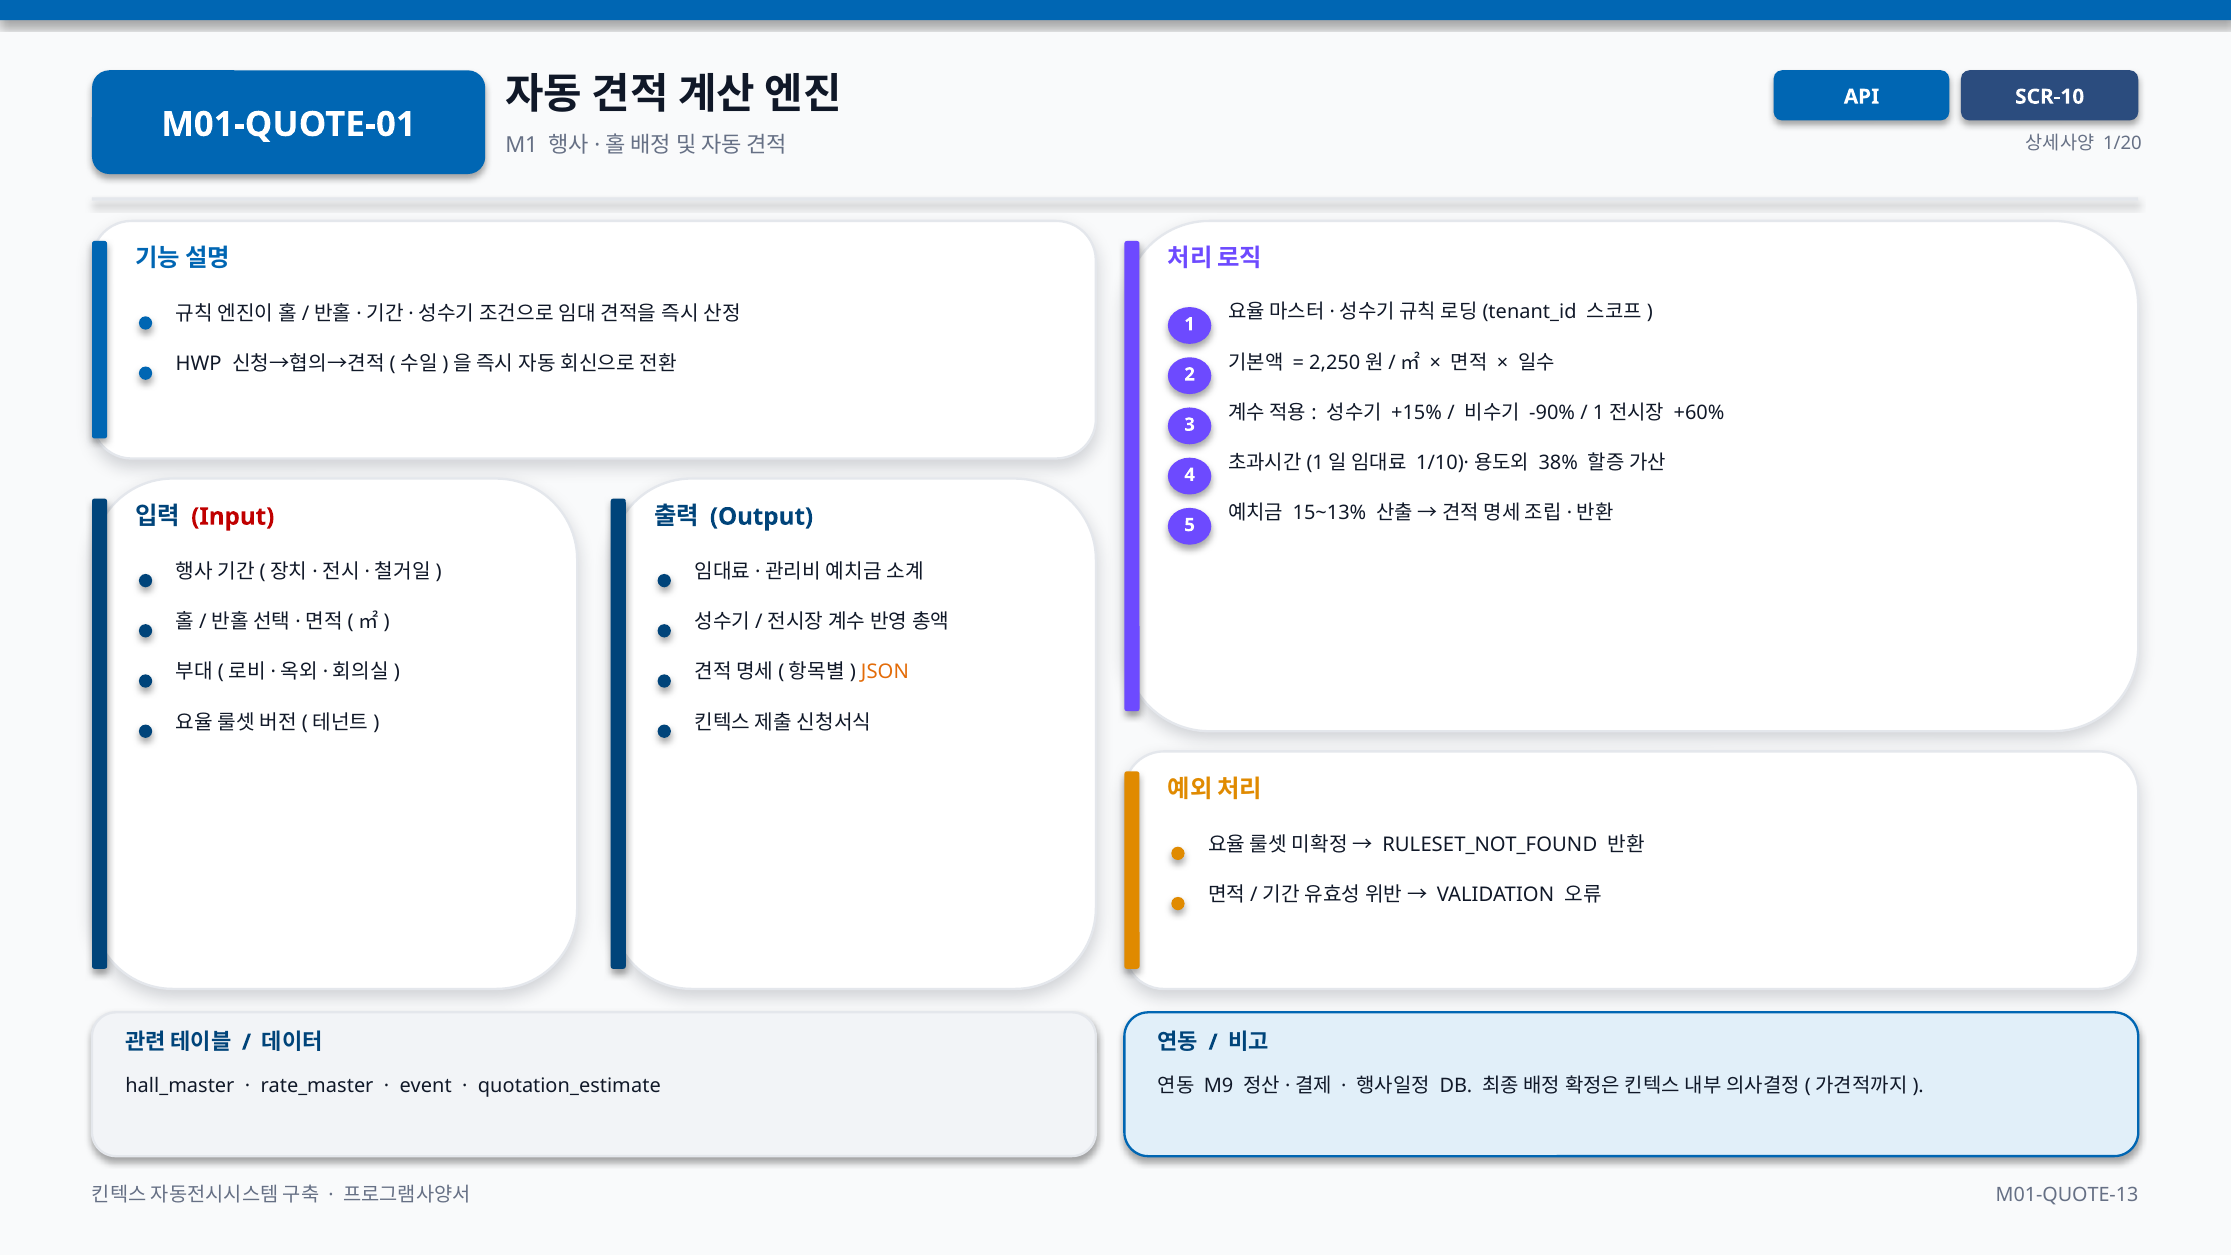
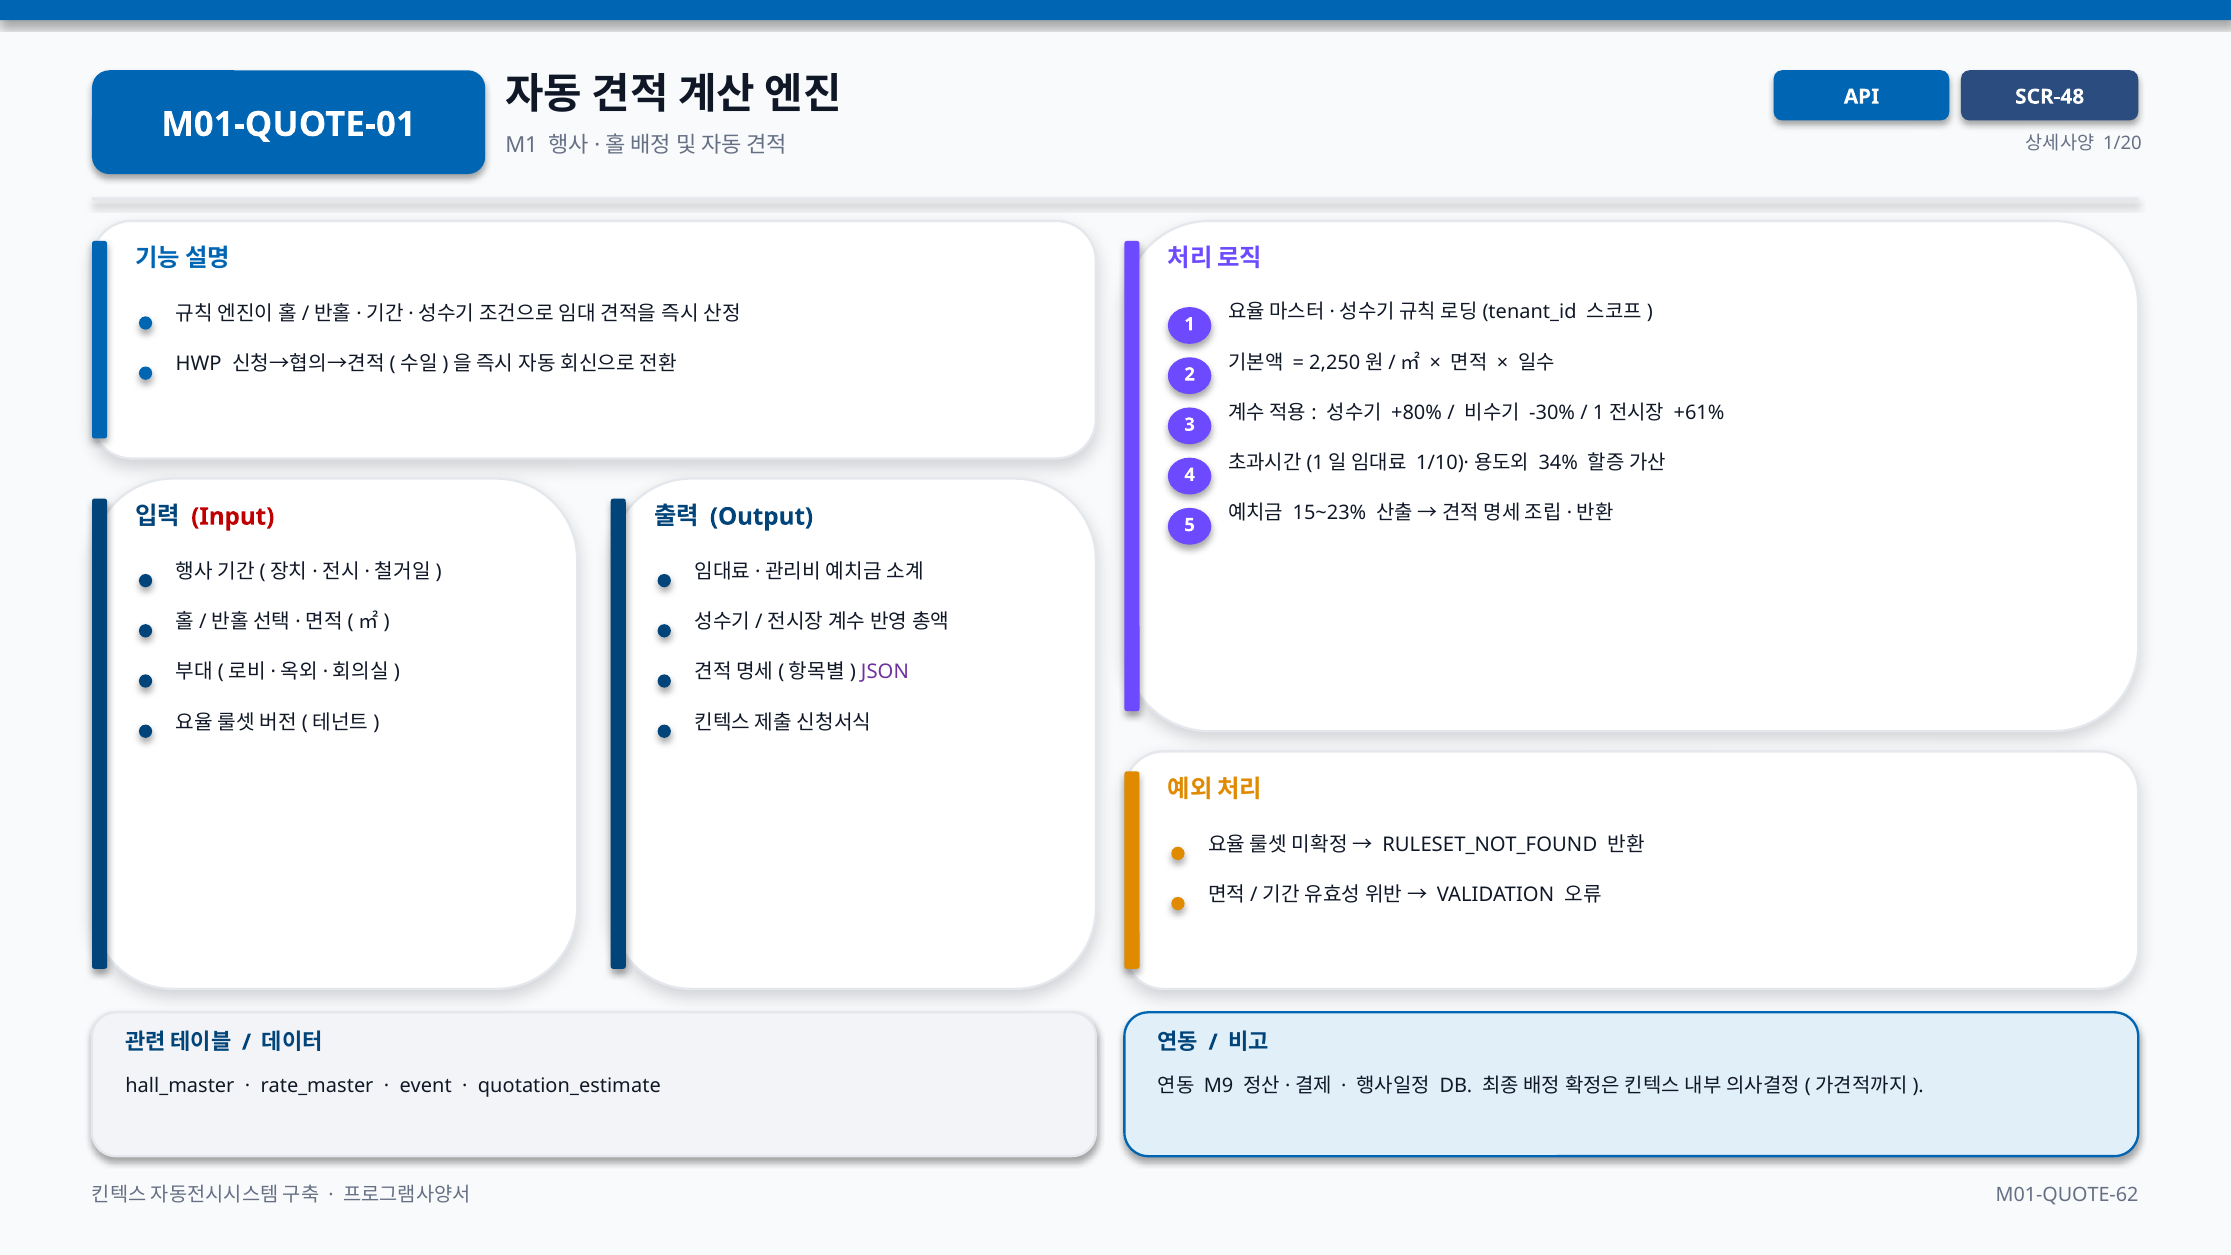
SCR-10: SCR-10 -> SCR-48
+15%: +15% -> +80%
-90%: -90% -> -30%
+60%: +60% -> +61%
38%: 38% -> 34%
15~13%: 15~13% -> 15~23%
JSON colour: orange -> purple
M01-QUOTE-13: M01-QUOTE-13 -> M01-QUOTE-62
